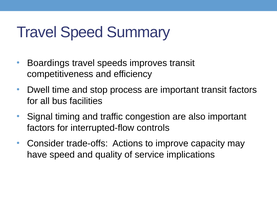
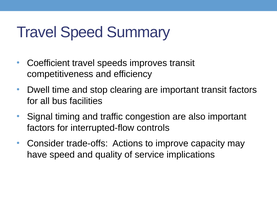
Boardings: Boardings -> Coefficient
process: process -> clearing
